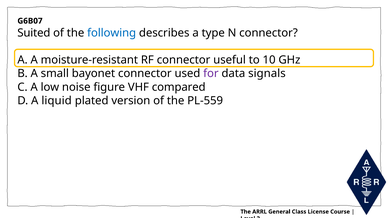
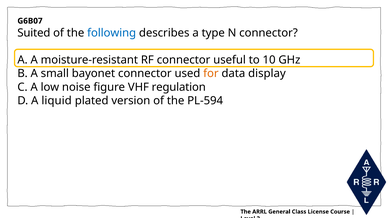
for colour: purple -> orange
signals: signals -> display
compared: compared -> regulation
PL-559: PL-559 -> PL-594
